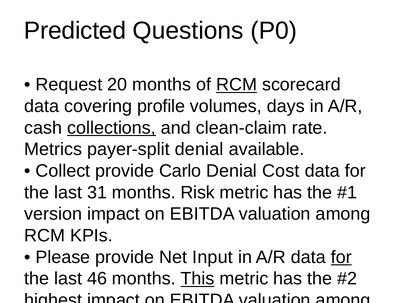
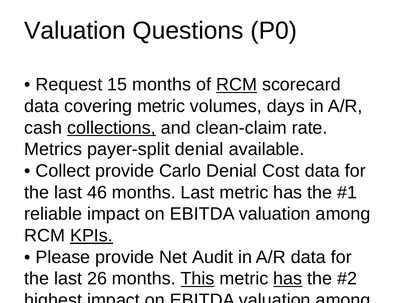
Predicted at (75, 31): Predicted -> Valuation
20: 20 -> 15
covering profile: profile -> metric
31: 31 -> 46
months Risk: Risk -> Last
version: version -> reliable
KPIs at (92, 236) underline: none -> present
Input: Input -> Audit
for at (341, 257) underline: present -> none
46: 46 -> 26
has at (288, 279) underline: none -> present
